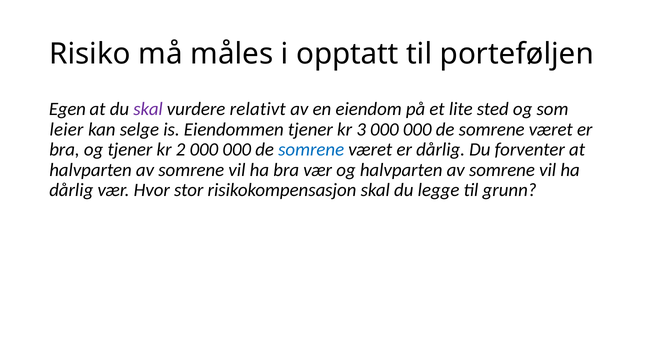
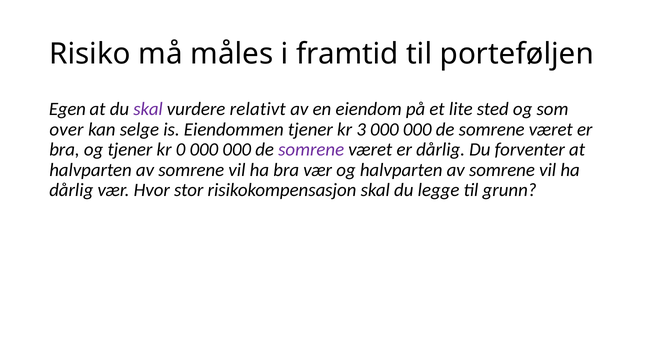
opptatt: opptatt -> framtid
leier: leier -> over
2: 2 -> 0
somrene at (311, 150) colour: blue -> purple
